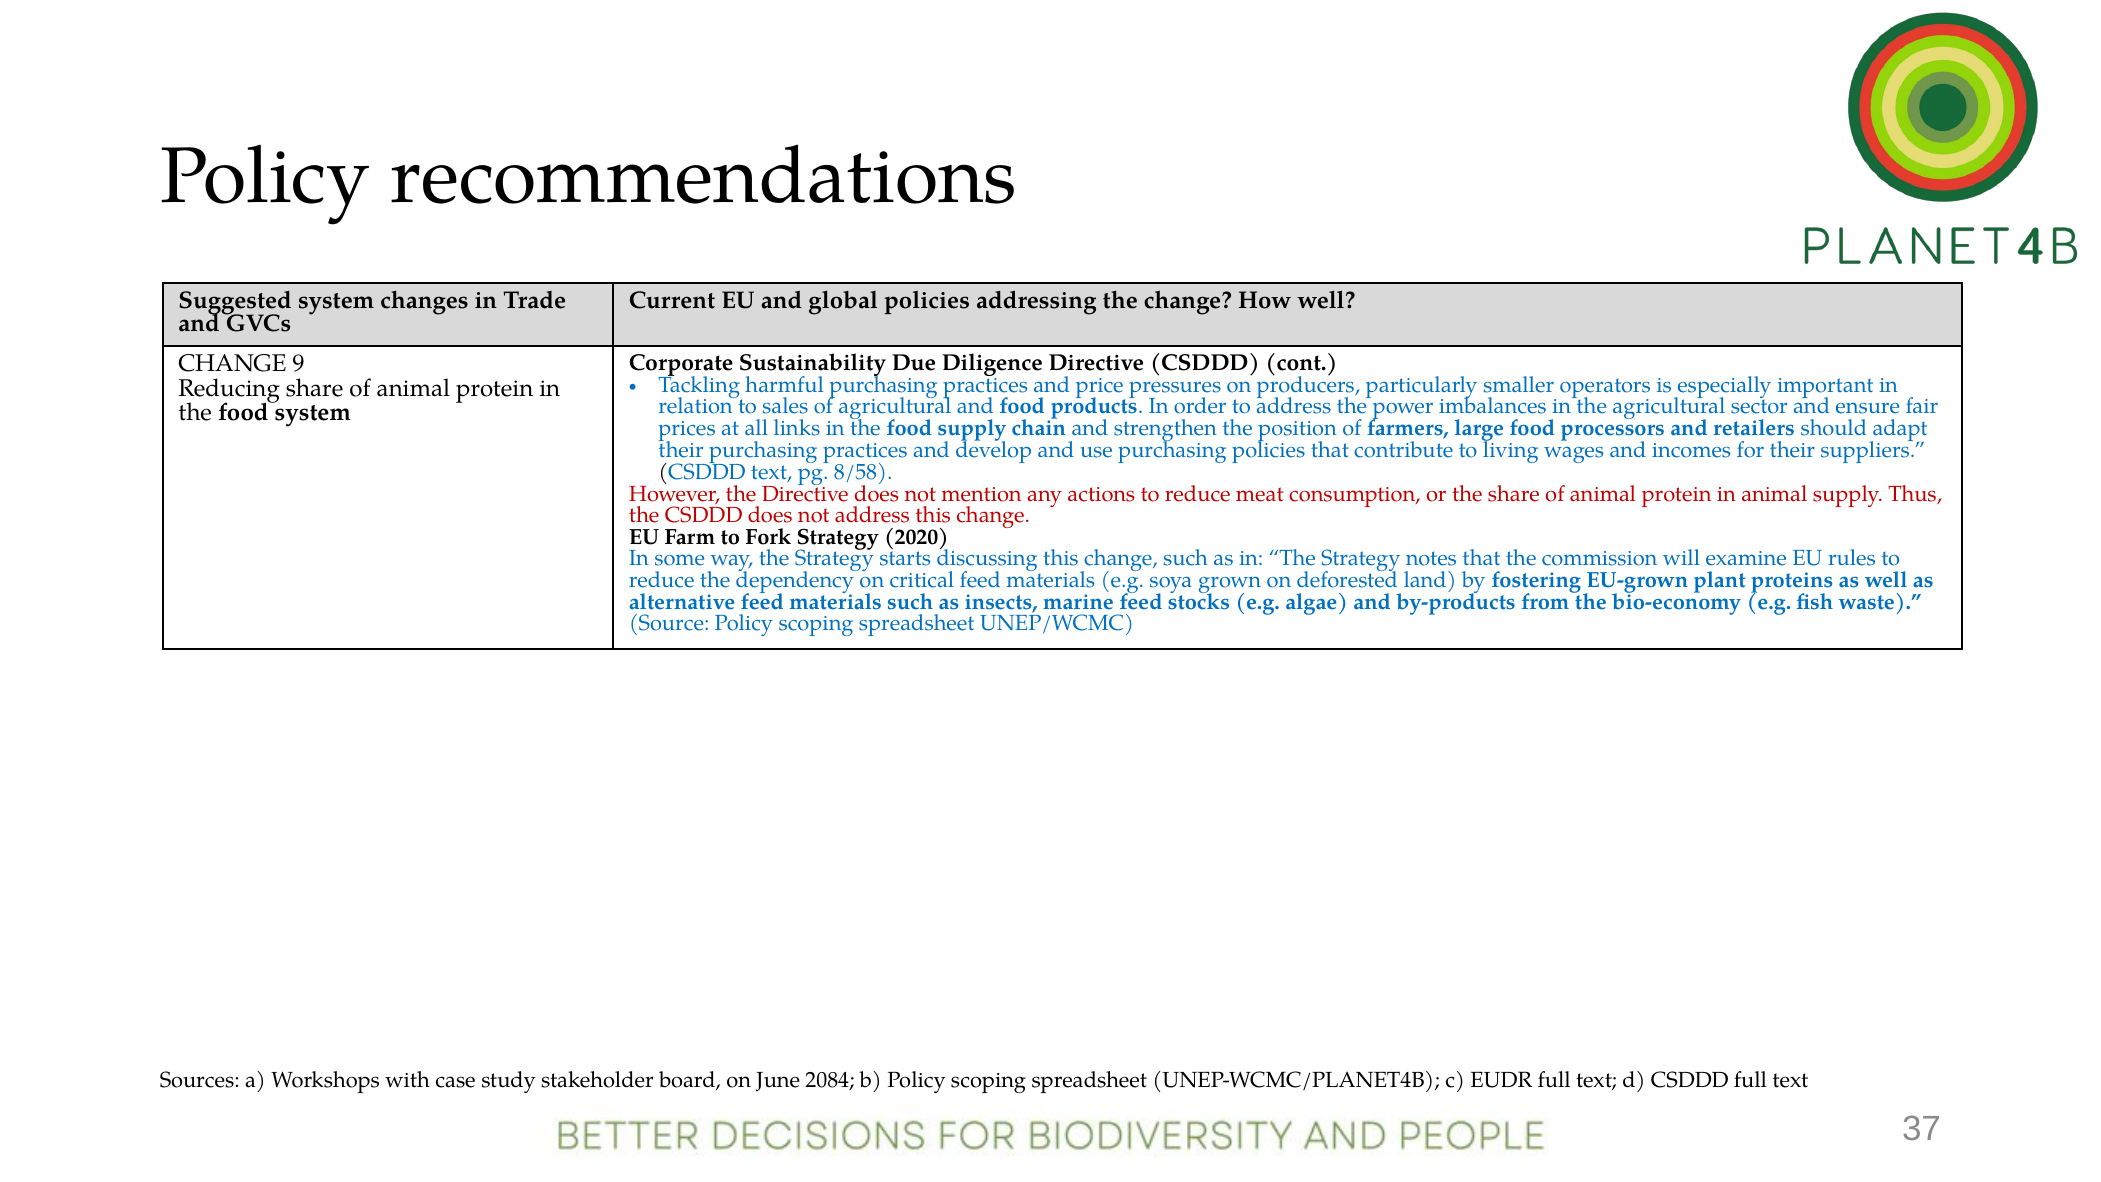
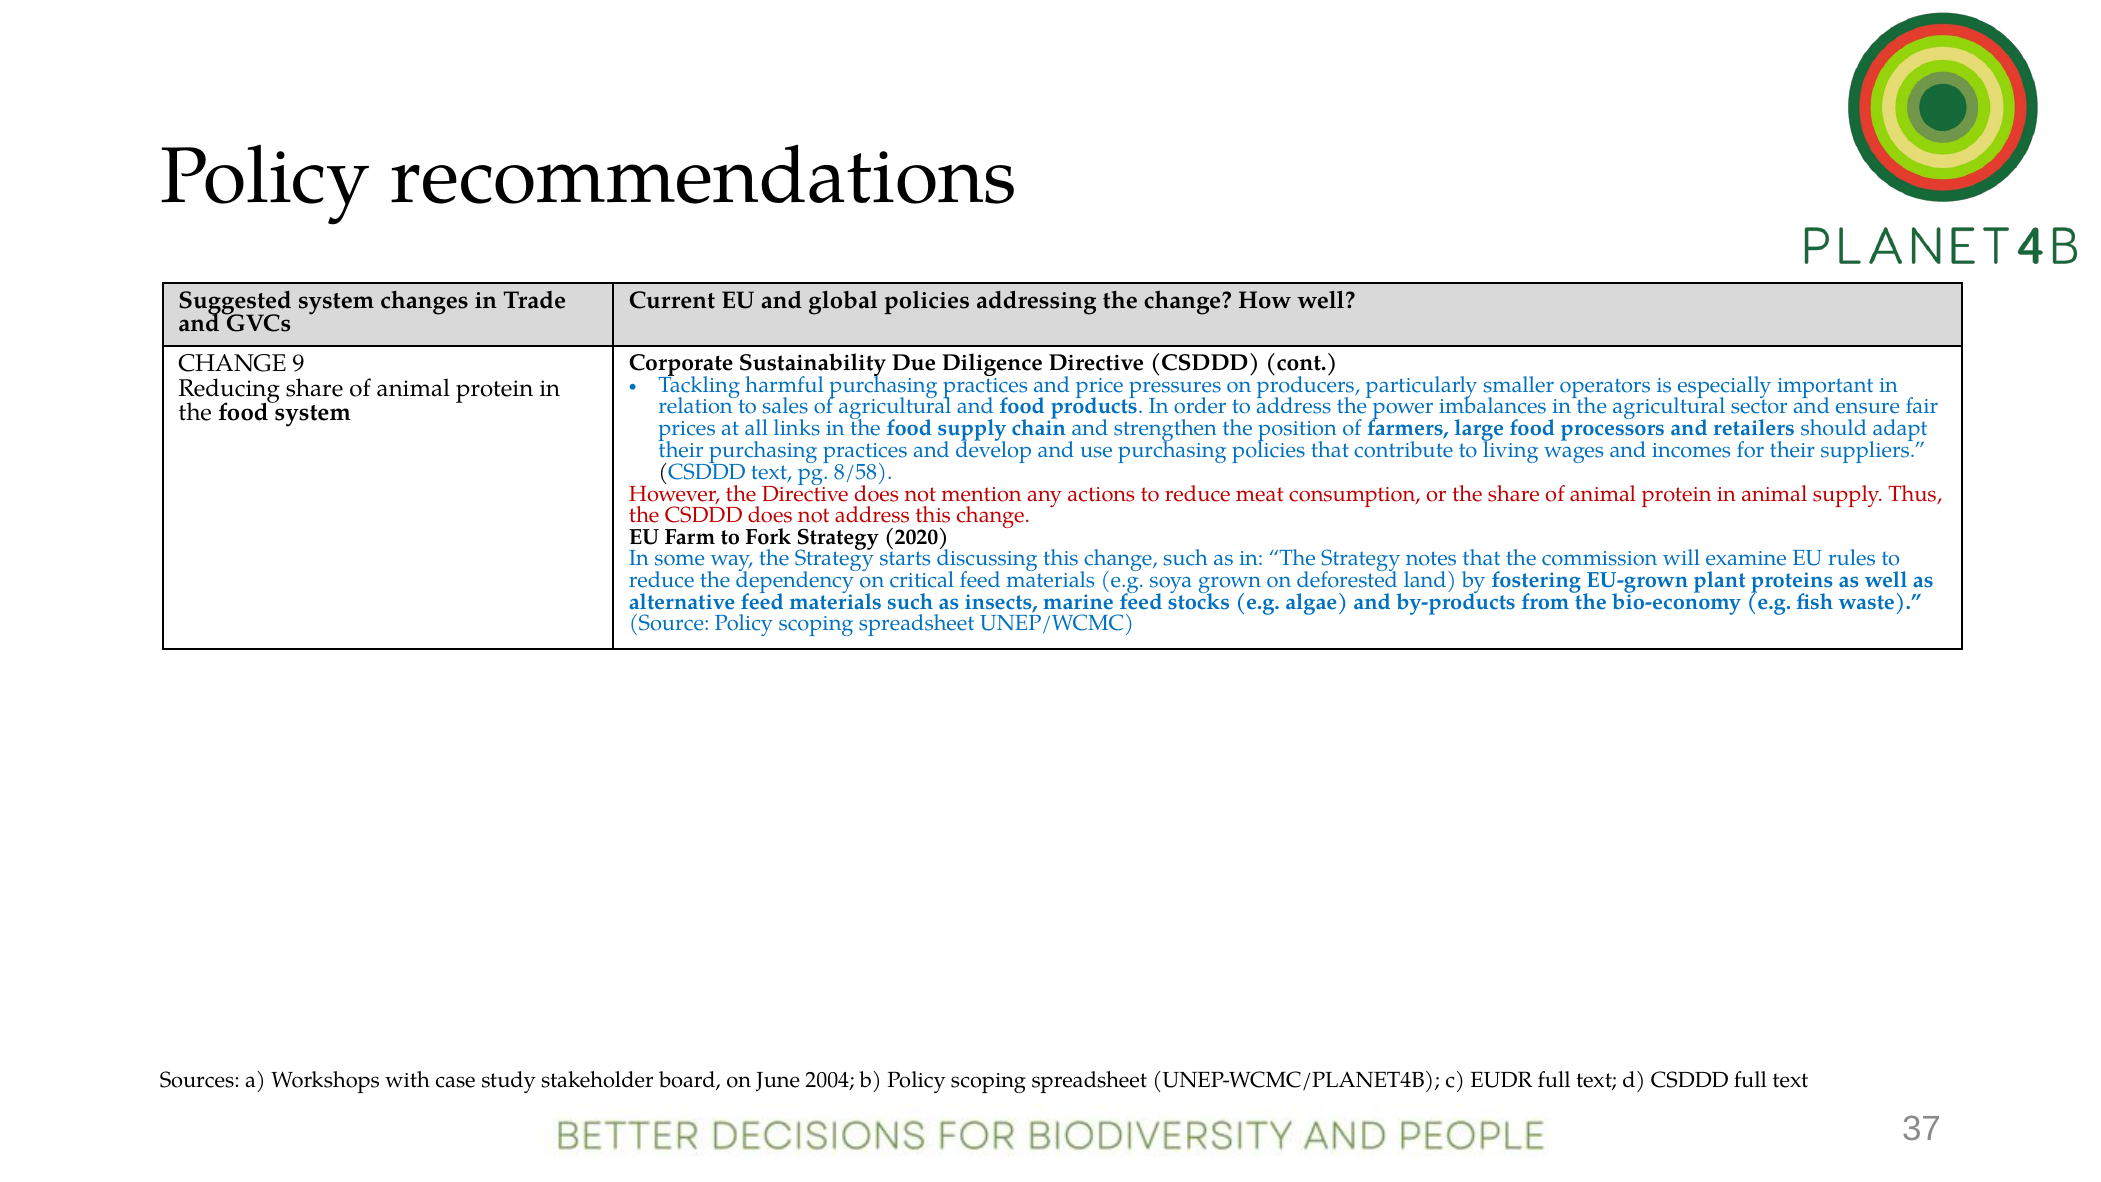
2084: 2084 -> 2004
